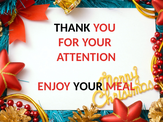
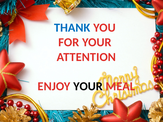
THANK colour: black -> blue
